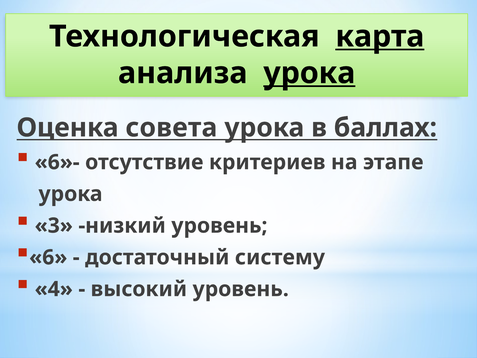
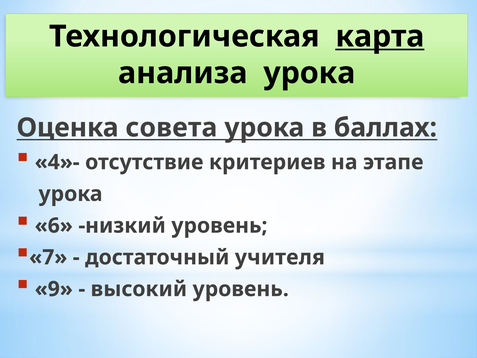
урока at (309, 73) underline: present -> none
6»-: 6»- -> 4»-
3: 3 -> 6
6: 6 -> 7
систему: систему -> учителя
4: 4 -> 9
